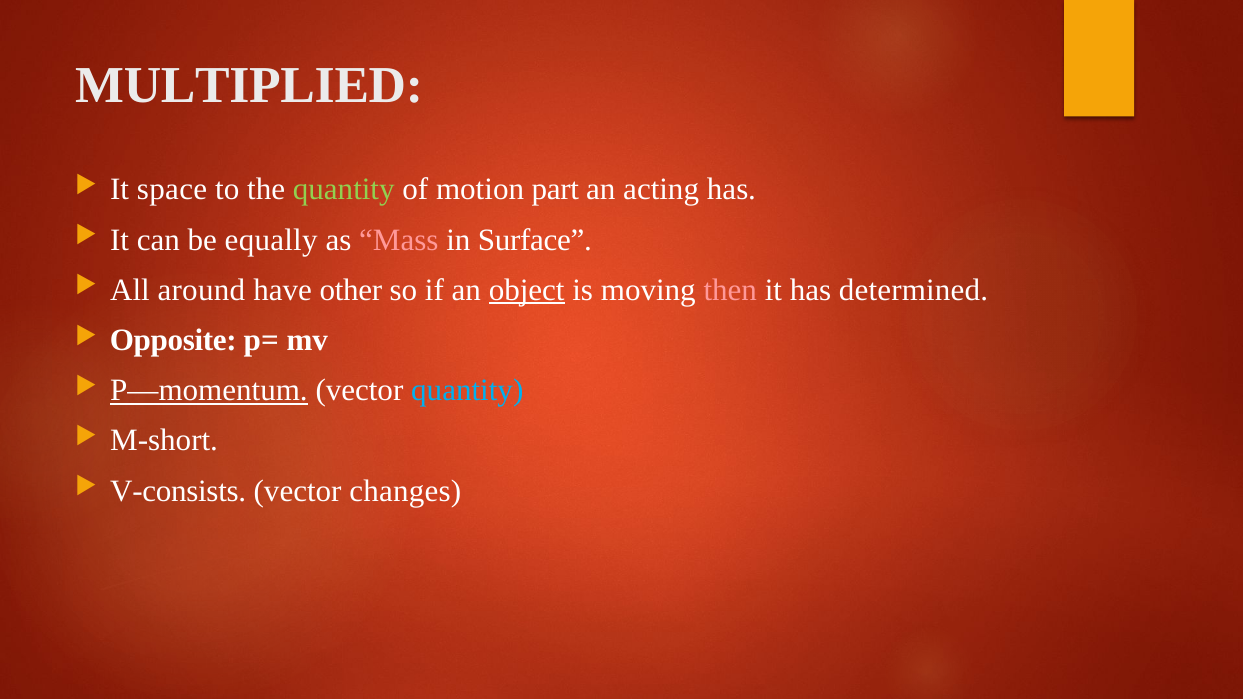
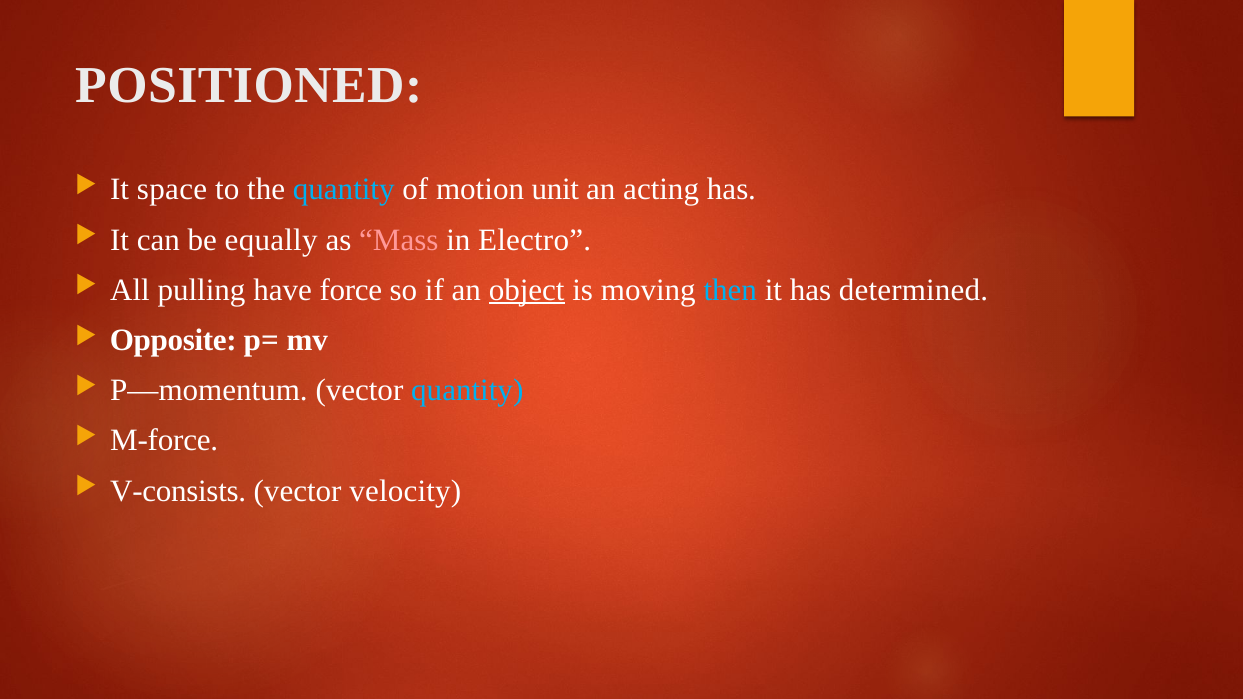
MULTIPLIED: MULTIPLIED -> POSITIONED
quantity at (344, 190) colour: light green -> light blue
part: part -> unit
Surface: Surface -> Electro
around: around -> pulling
other: other -> force
then colour: pink -> light blue
P—momentum underline: present -> none
M-short: M-short -> M-force
changes: changes -> velocity
